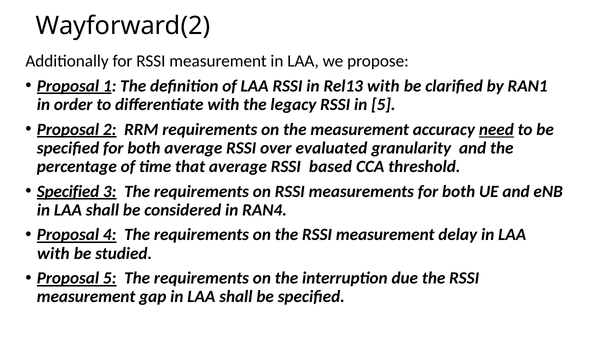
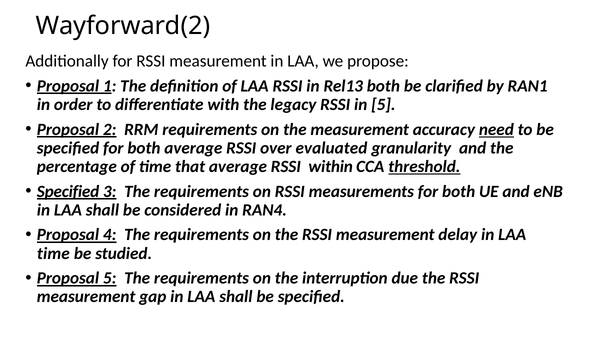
Rel13 with: with -> both
based: based -> within
threshold underline: none -> present
with at (53, 253): with -> time
